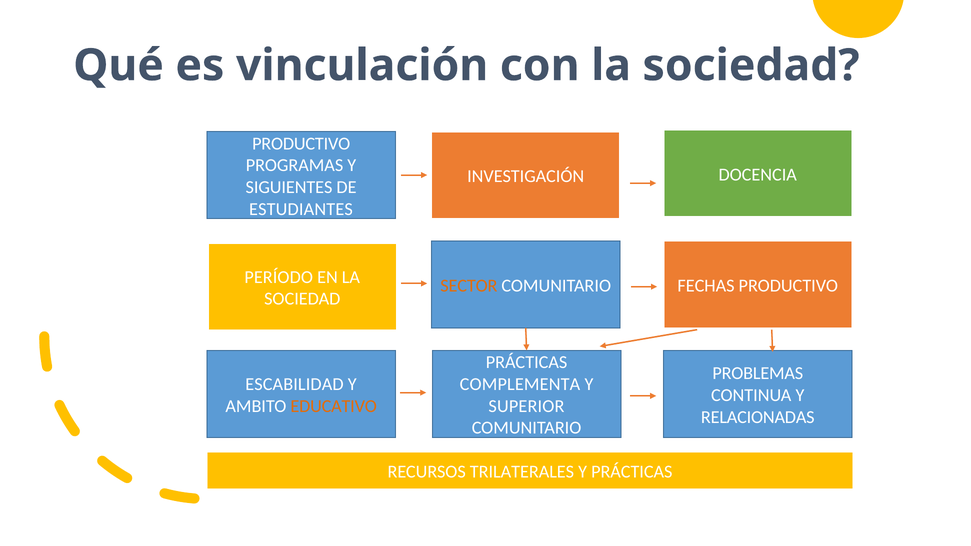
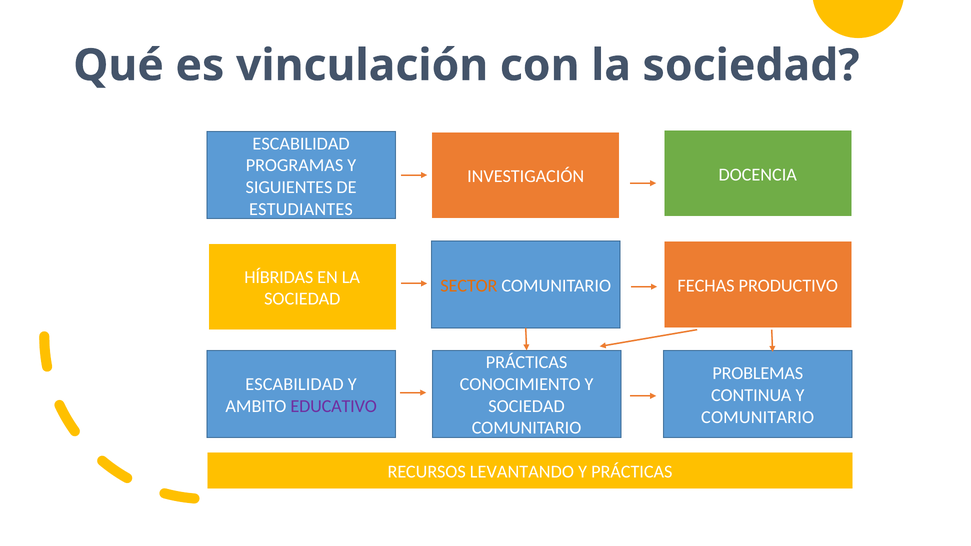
PRODUCTIVO at (301, 144): PRODUCTIVO -> ESCABILIDAD
PERÍODO: PERÍODO -> HÍBRIDAS
COMPLEMENTA: COMPLEMENTA -> CONOCIMIENTO
EDUCATIVO colour: orange -> purple
SUPERIOR at (526, 406): SUPERIOR -> SOCIEDAD
RELACIONADAS at (758, 417): RELACIONADAS -> COMUNITARIO
TRILATERALES: TRILATERALES -> LEVANTANDO
